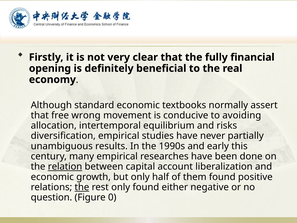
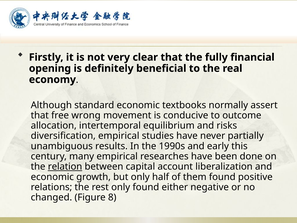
avoiding: avoiding -> outcome
the at (82, 187) underline: present -> none
question: question -> changed
0: 0 -> 8
